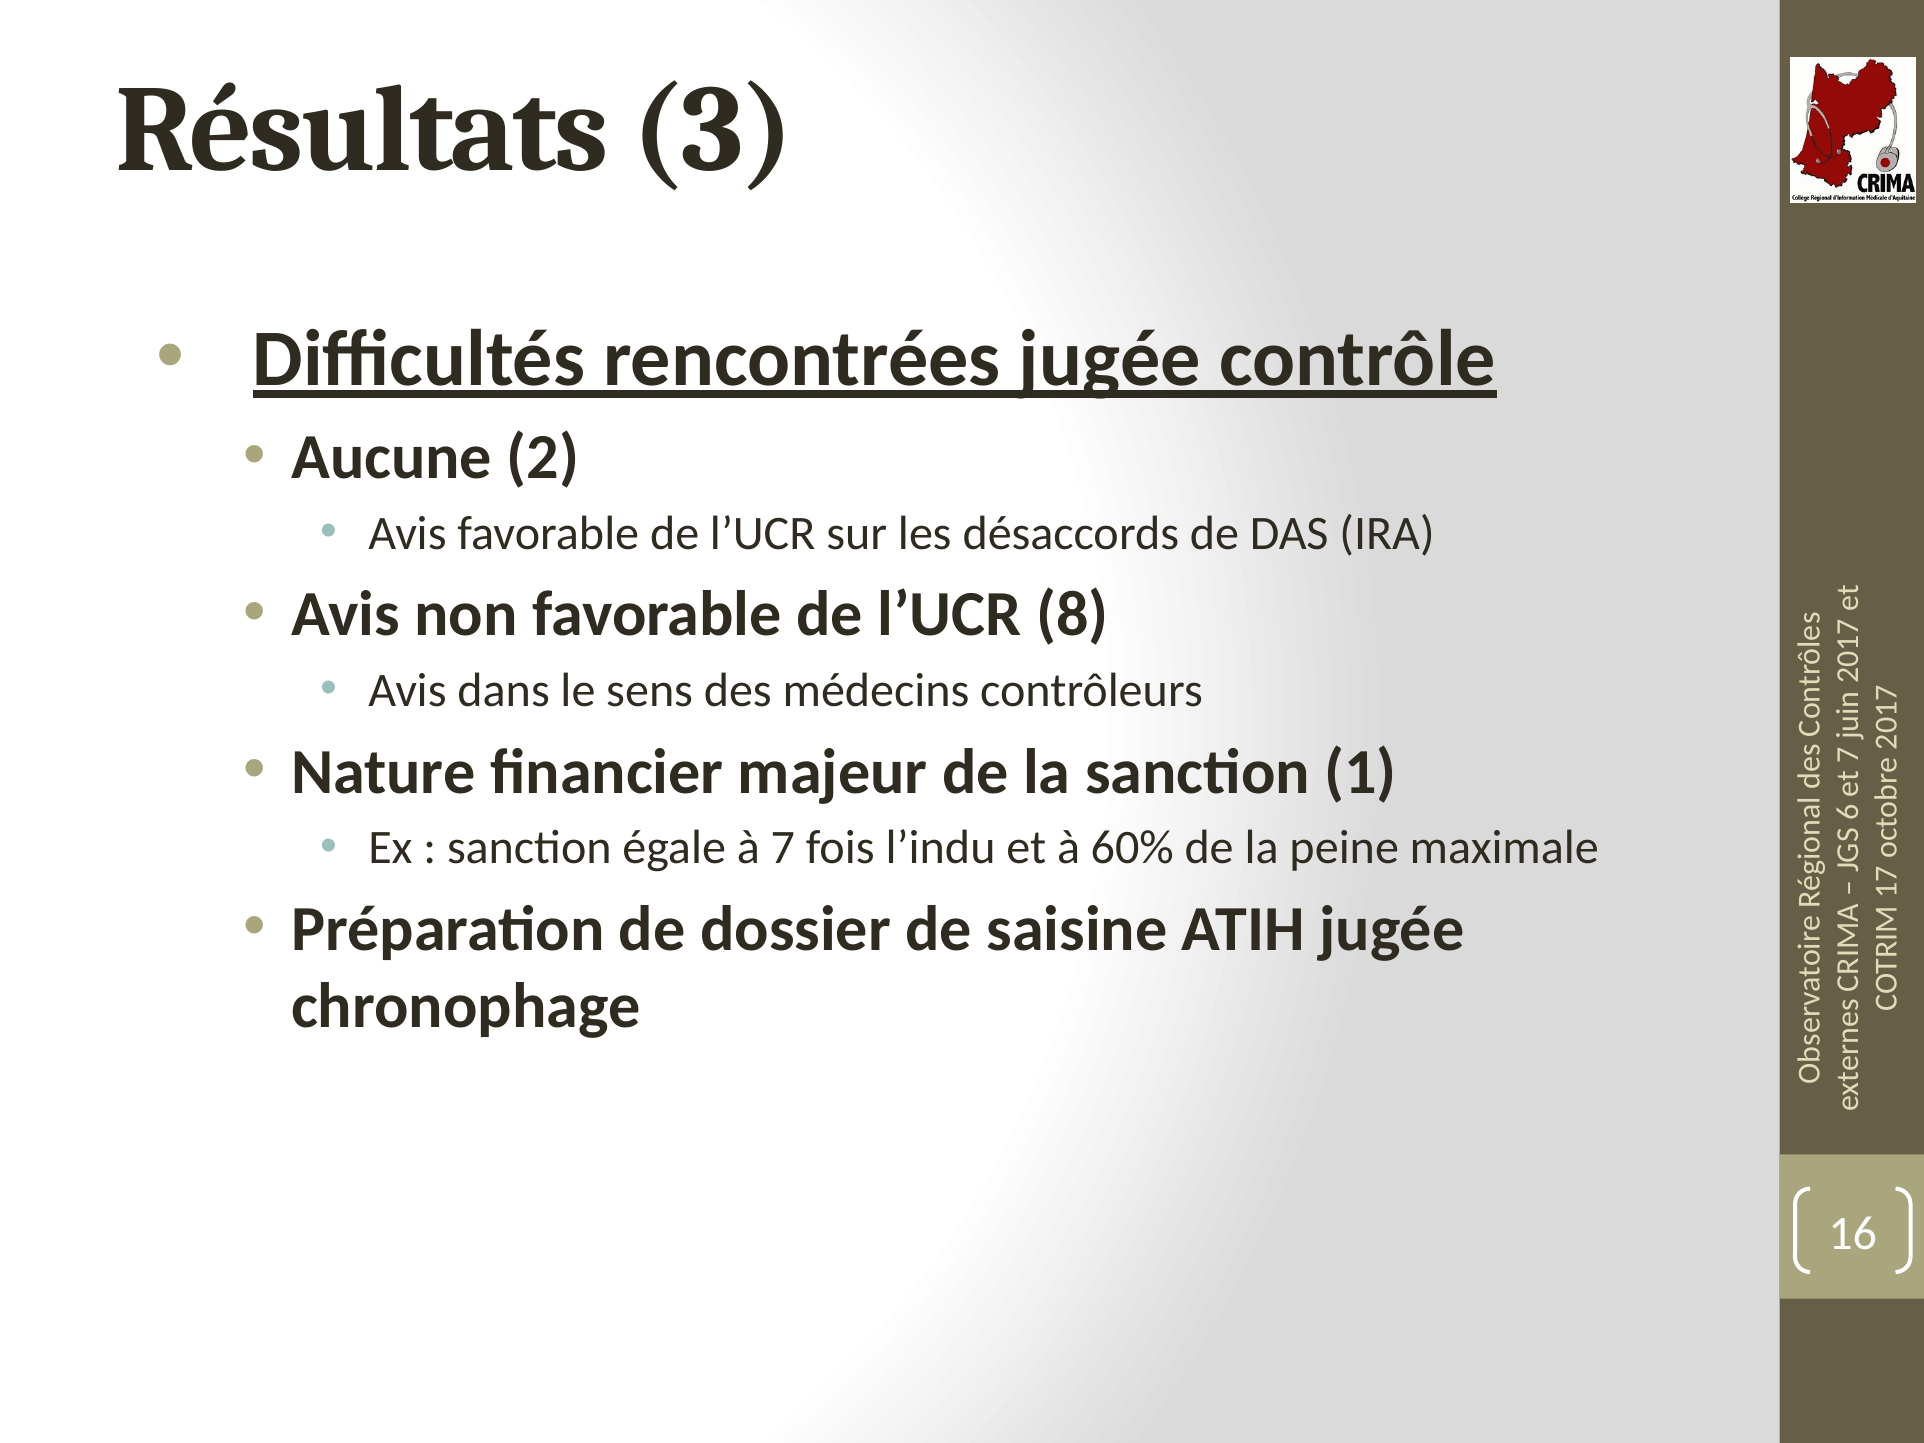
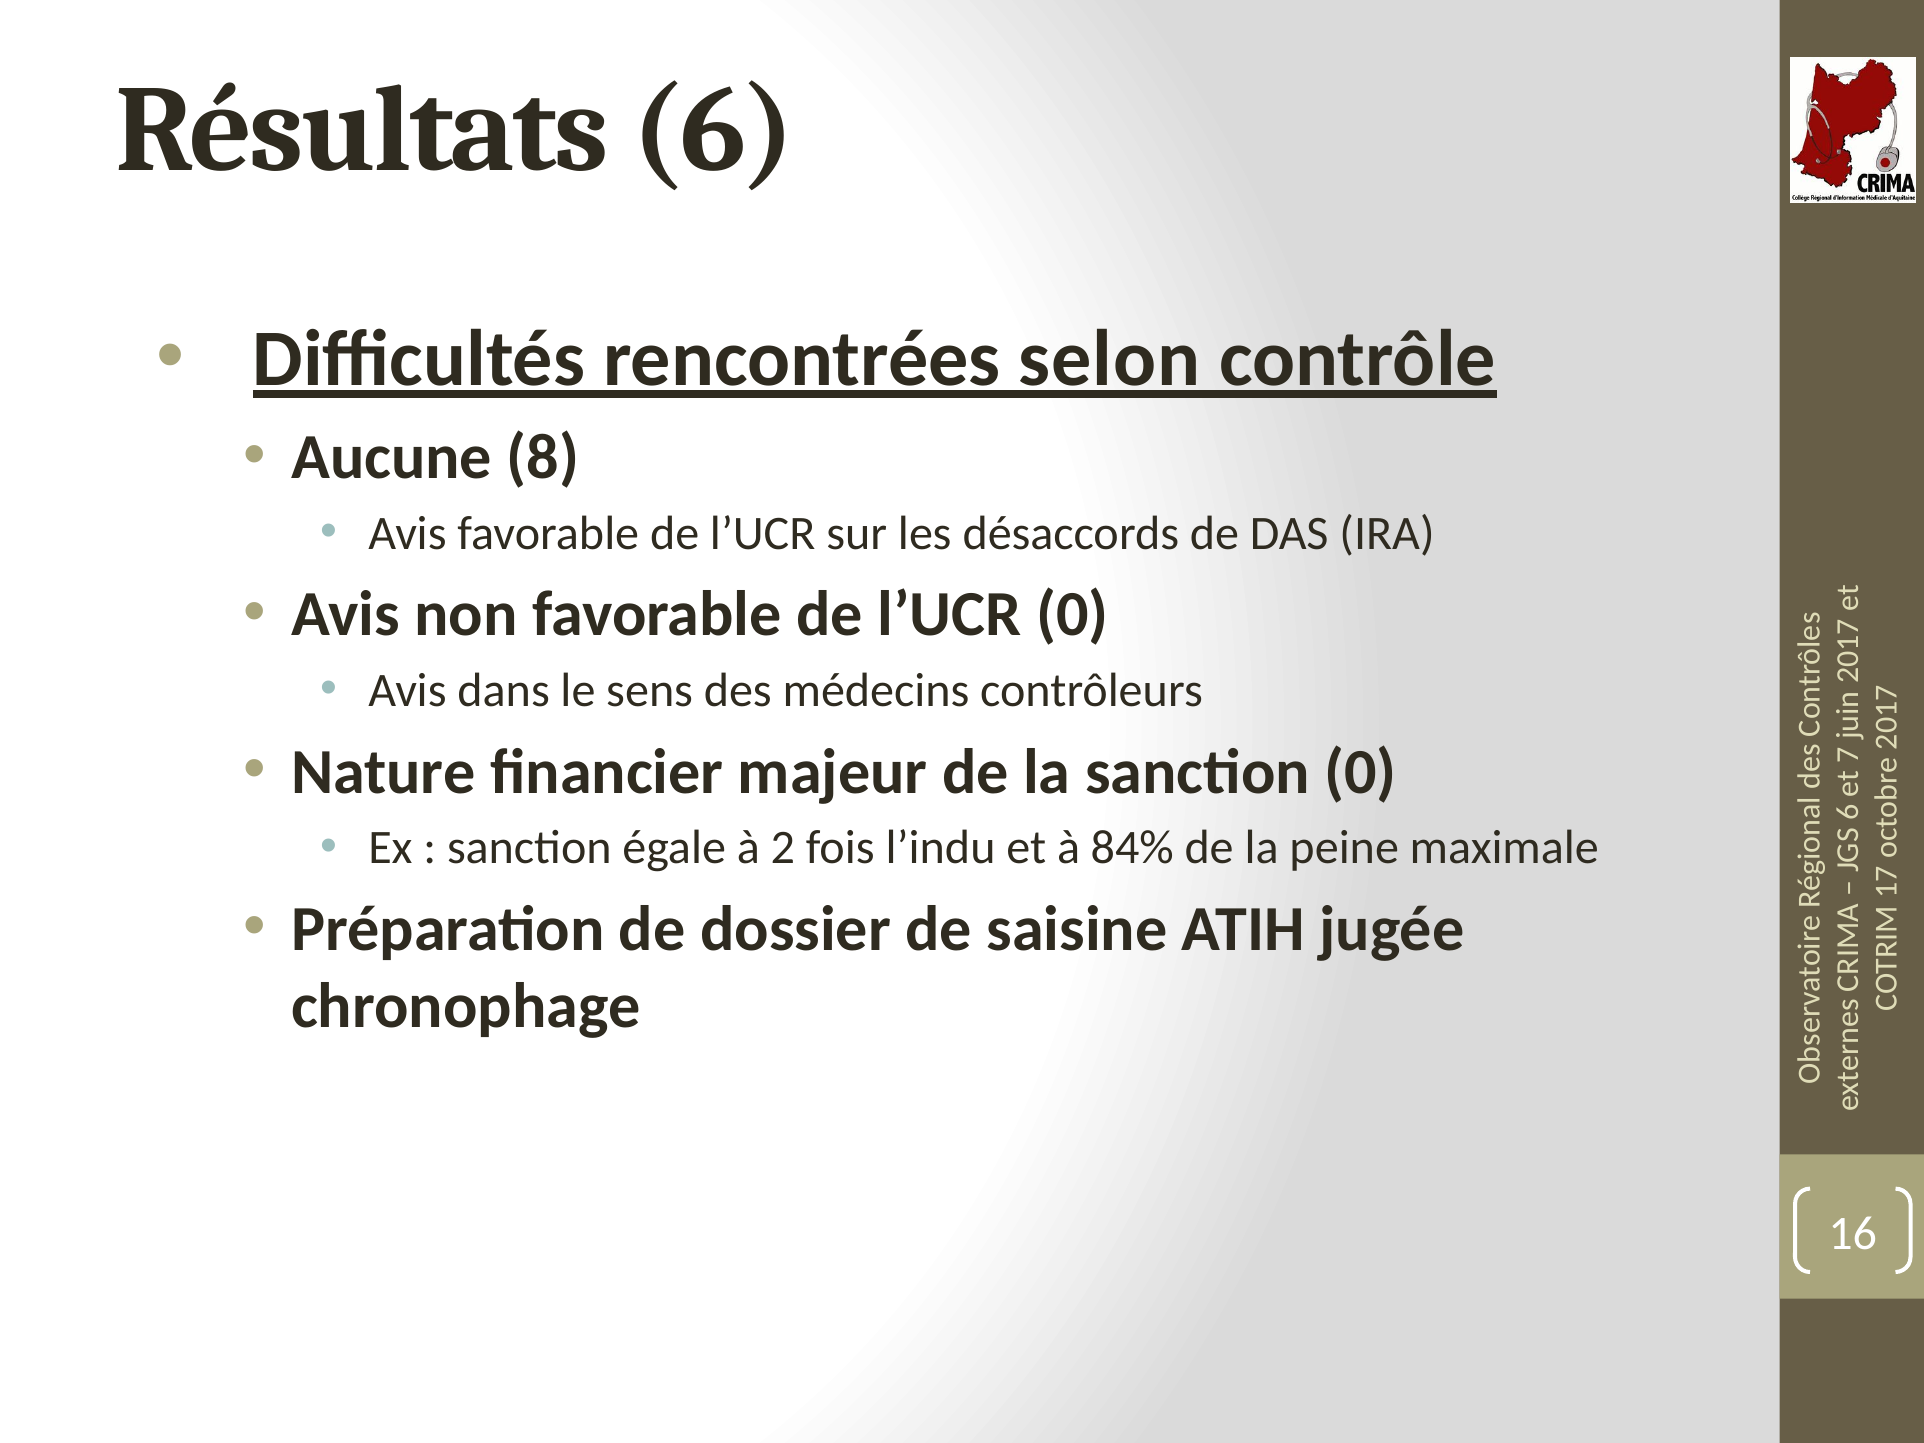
Résultats 3: 3 -> 6
rencontrées jugée: jugée -> selon
Aucune 2: 2 -> 8
l’UCR 8: 8 -> 0
sanction 1: 1 -> 0
à 7: 7 -> 2
60%: 60% -> 84%
